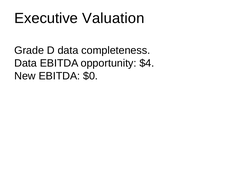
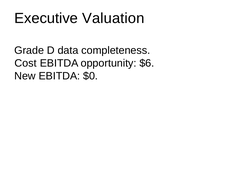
Data at (26, 63): Data -> Cost
$4: $4 -> $6
